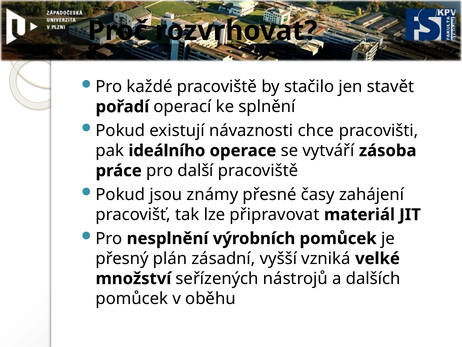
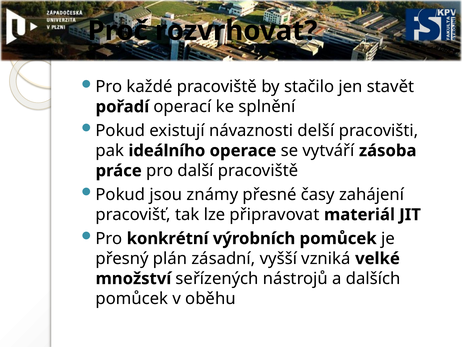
chce: chce -> delší
nesplnění: nesplnění -> konkrétní
